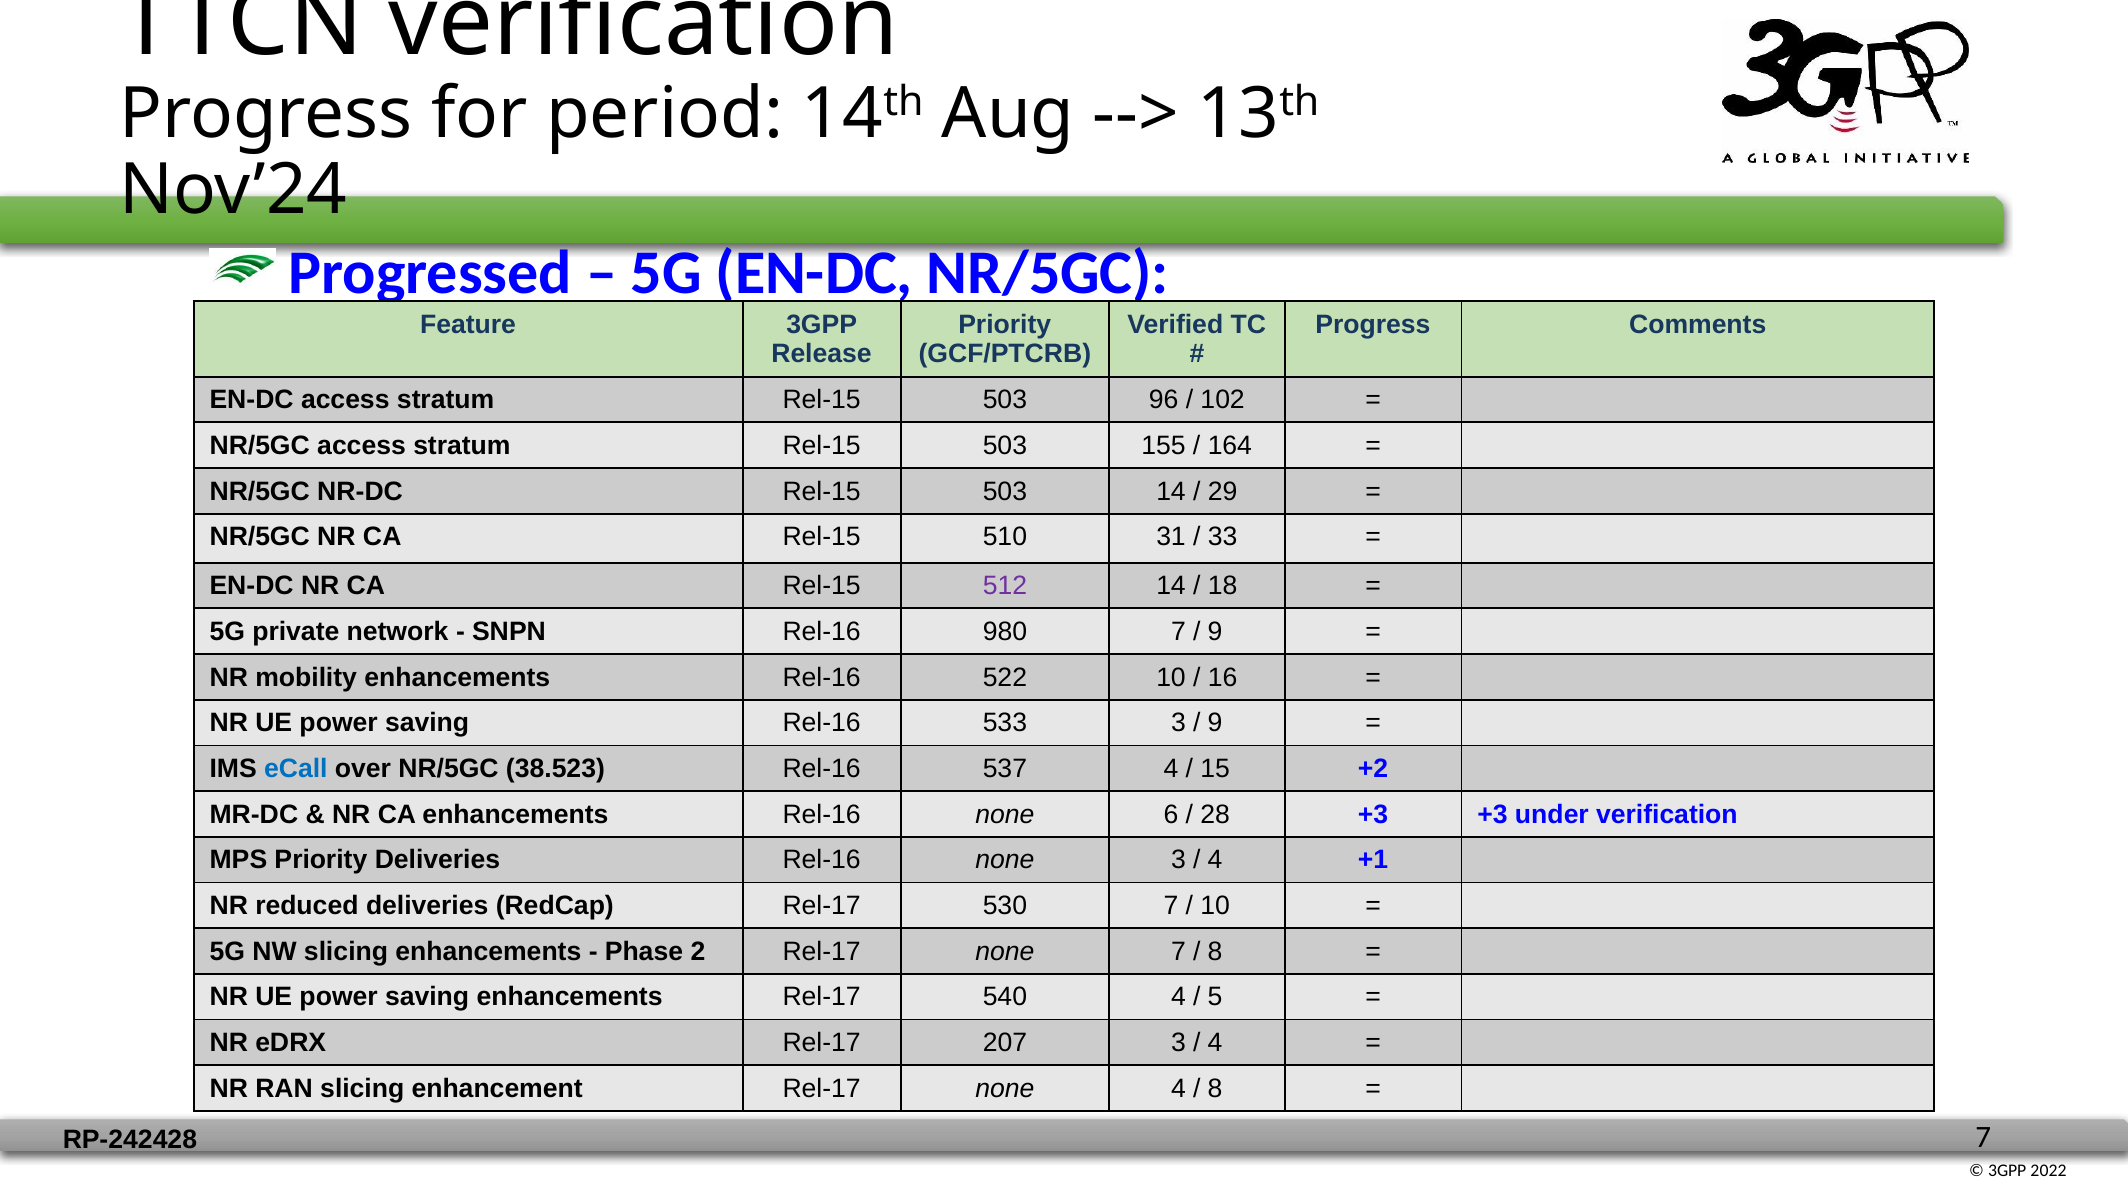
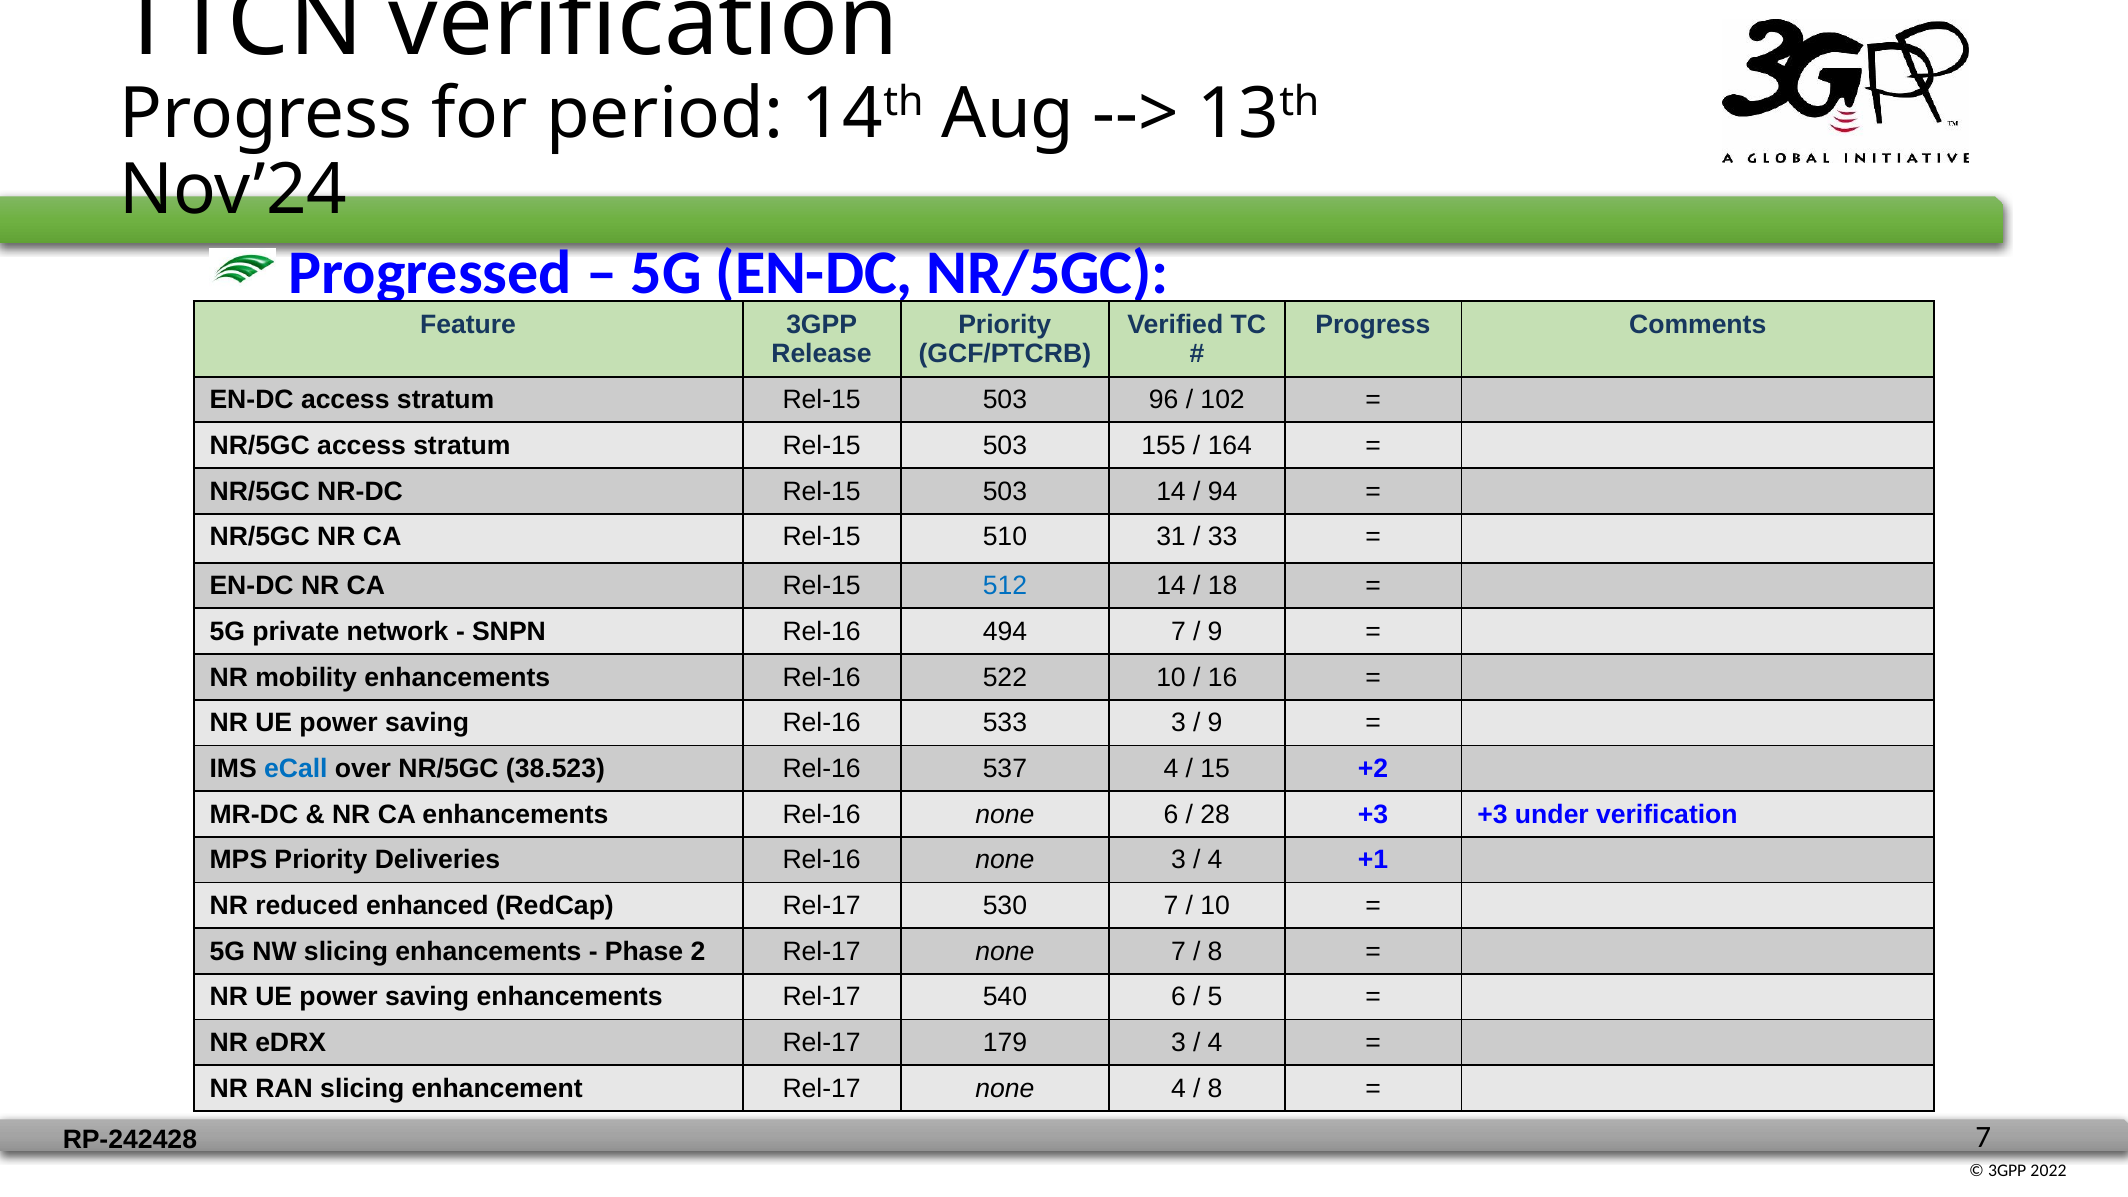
29: 29 -> 94
512 colour: purple -> blue
980: 980 -> 494
reduced deliveries: deliveries -> enhanced
540 4: 4 -> 6
207: 207 -> 179
